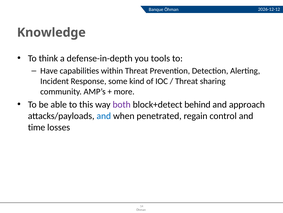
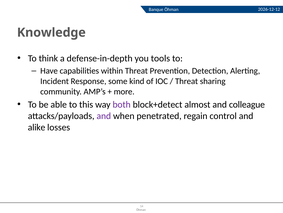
behind: behind -> almost
approach: approach -> colleague
and at (104, 116) colour: blue -> purple
time: time -> alike
